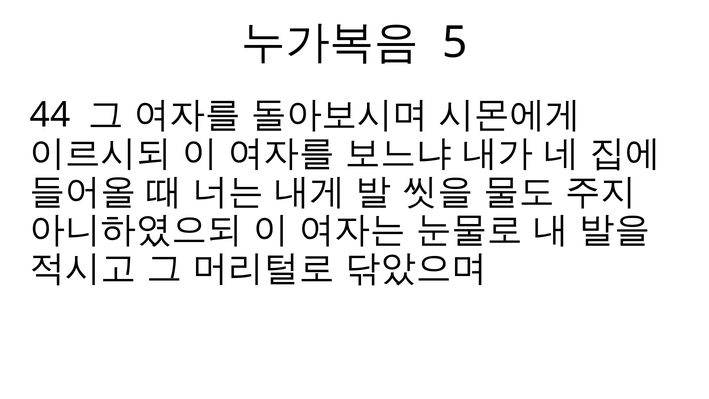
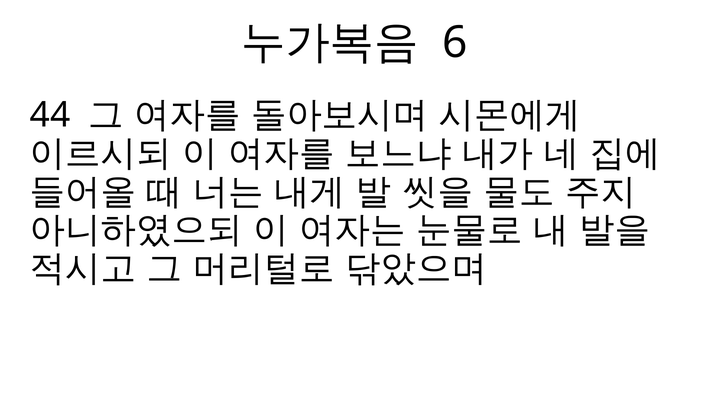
5: 5 -> 6
